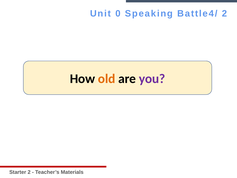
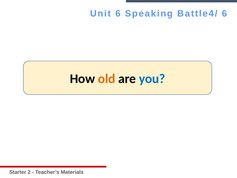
Unit 0: 0 -> 6
Battle4/ 2: 2 -> 6
you colour: purple -> blue
